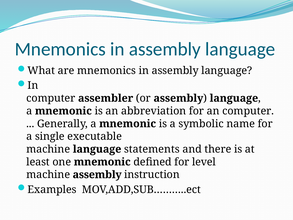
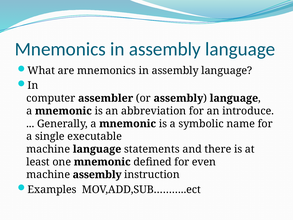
an computer: computer -> introduce
level: level -> even
